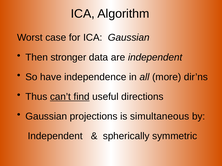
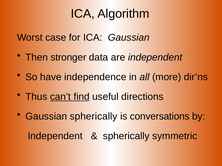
Gaussian projections: projections -> spherically
simultaneous: simultaneous -> conversations
